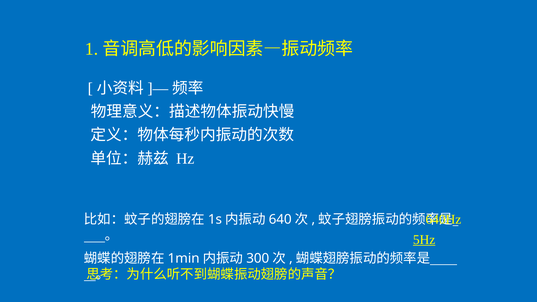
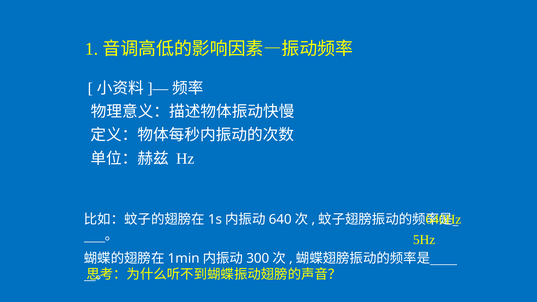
5Hz underline: present -> none
